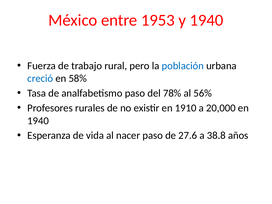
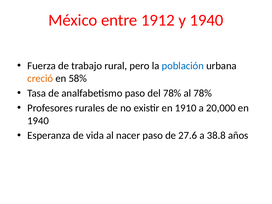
1953: 1953 -> 1912
creció colour: blue -> orange
al 56%: 56% -> 78%
